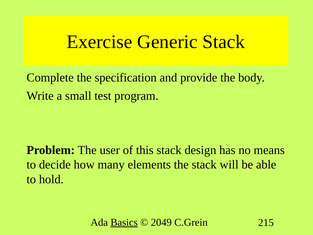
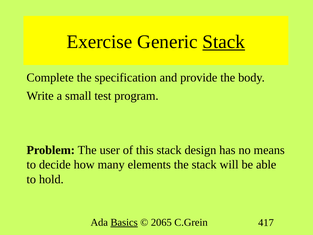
Stack at (224, 42) underline: none -> present
2049: 2049 -> 2065
215: 215 -> 417
